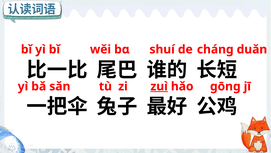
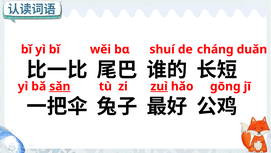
sǎn underline: none -> present
